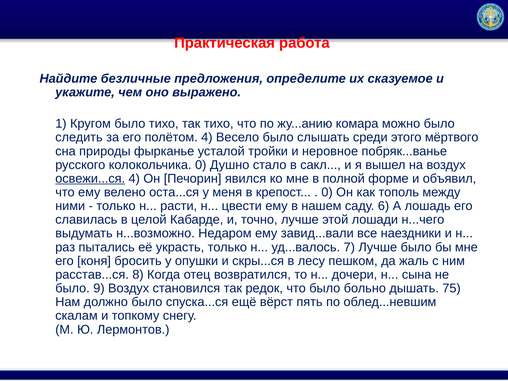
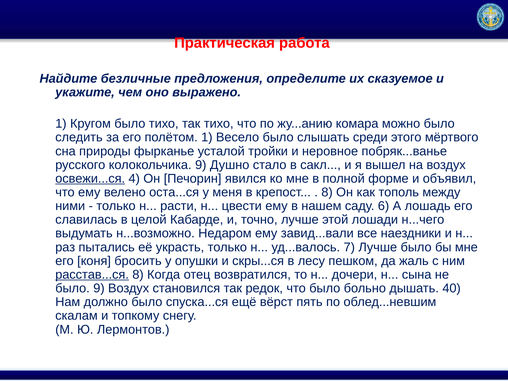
полётом 4: 4 -> 1
колокольчика 0: 0 -> 9
0 at (327, 192): 0 -> 8
расстав...ся underline: none -> present
75: 75 -> 40
